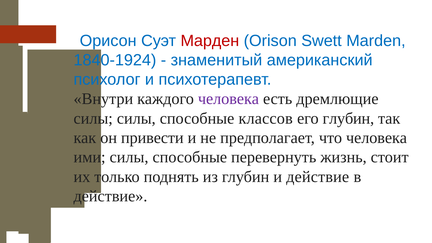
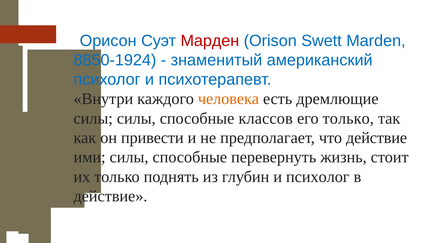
1840-1924: 1840-1924 -> 8850-1924
человека at (228, 99) colour: purple -> orange
его глубин: глубин -> только
что человека: человека -> действие
и действие: действие -> психолог
